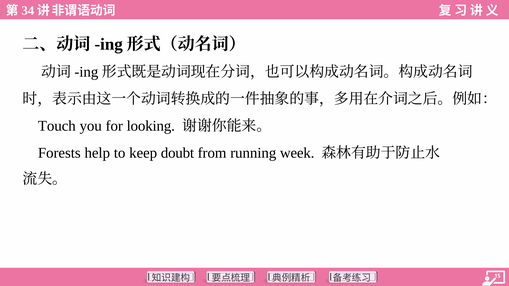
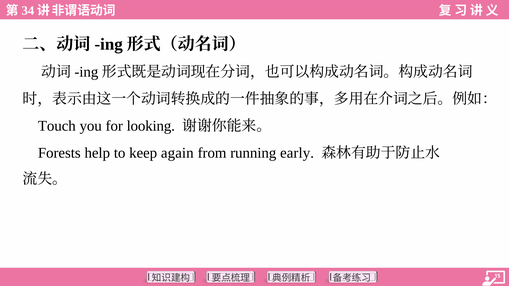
doubt: doubt -> again
week: week -> early
